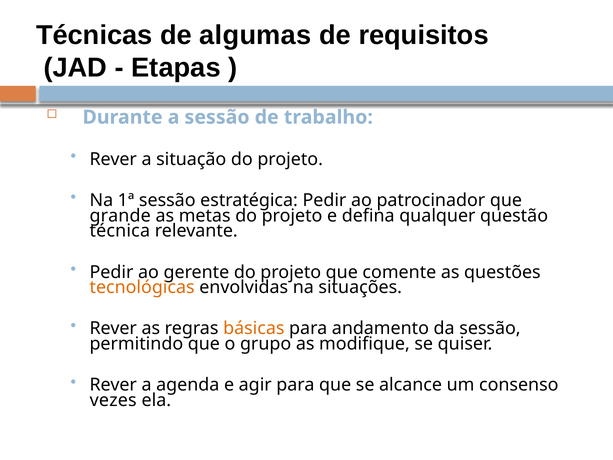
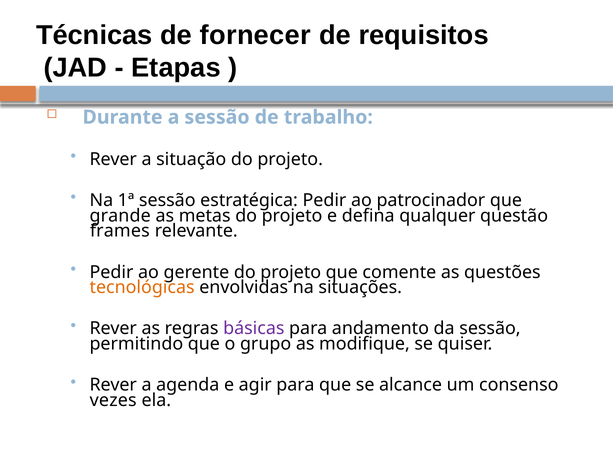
algumas: algumas -> fornecer
técnica: técnica -> frames
básicas colour: orange -> purple
